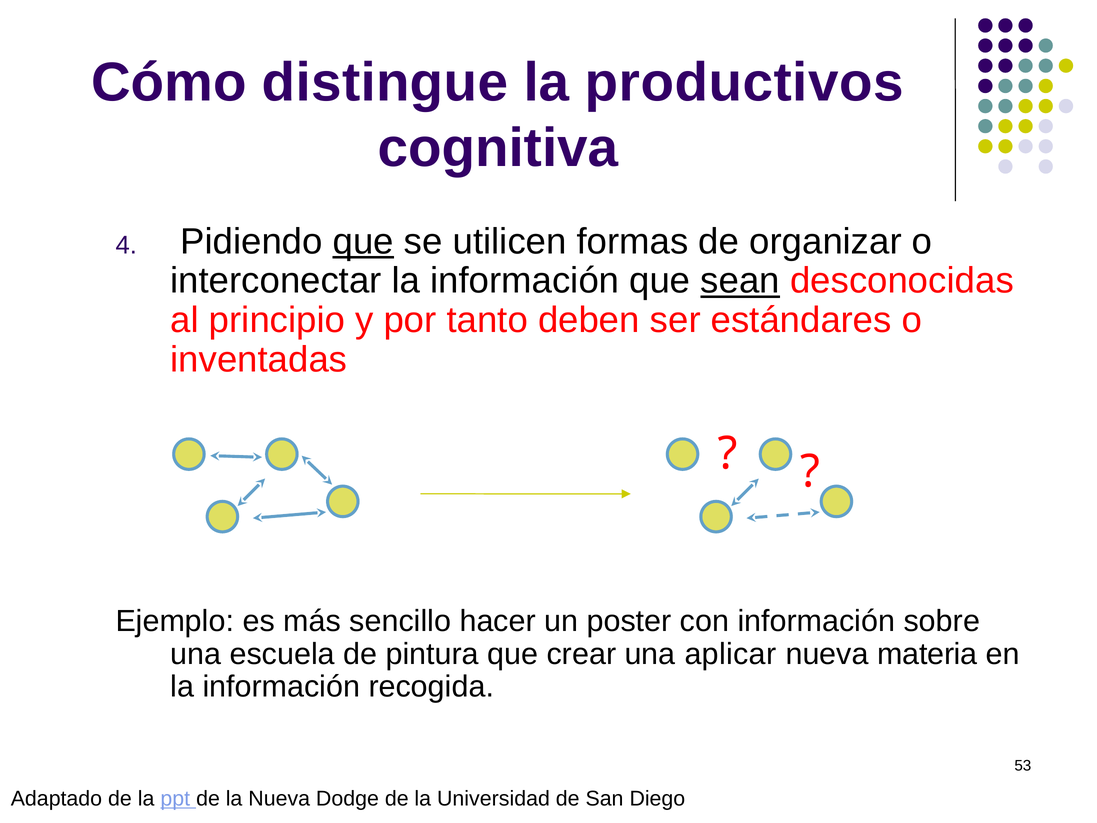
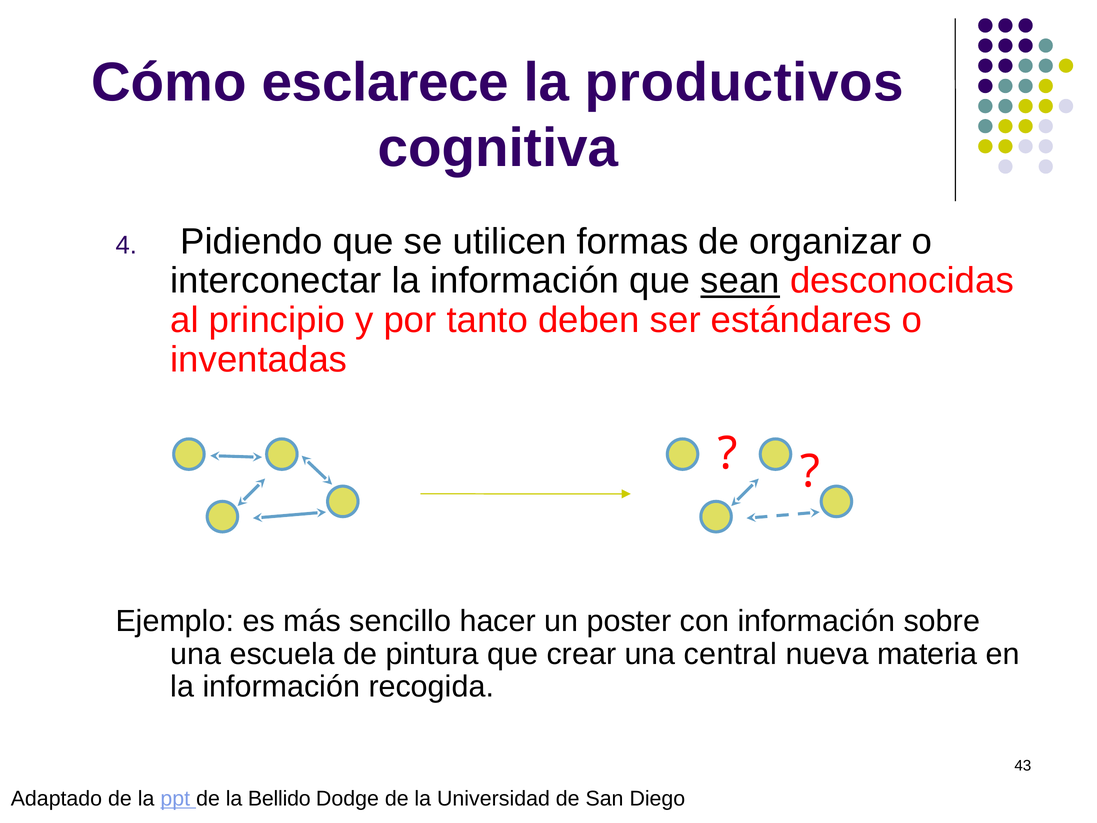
distingue: distingue -> esclarece
que at (363, 241) underline: present -> none
aplicar: aplicar -> central
53: 53 -> 43
la Nueva: Nueva -> Bellido
